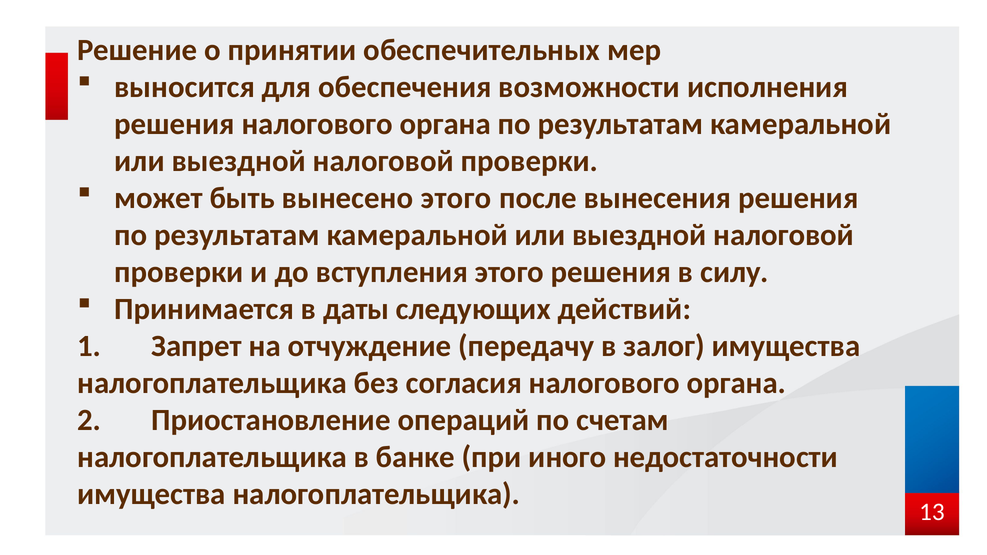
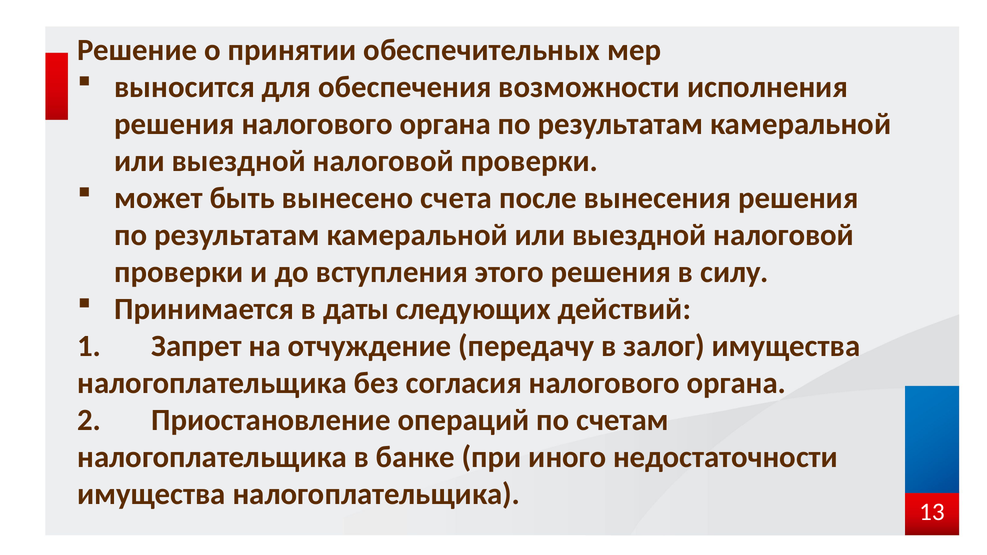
вынесено этого: этого -> счета
